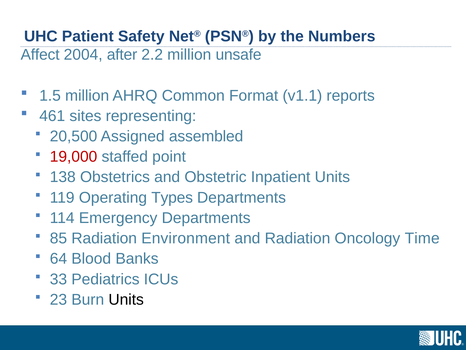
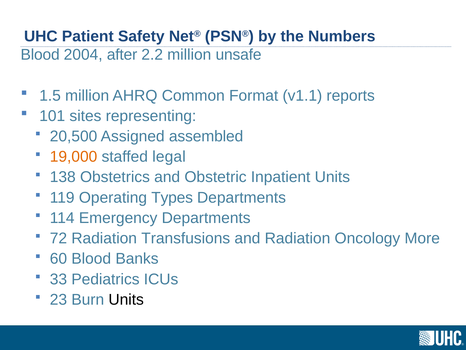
Affect at (40, 55): Affect -> Blood
461: 461 -> 101
19,000 colour: red -> orange
point: point -> legal
85: 85 -> 72
Environment: Environment -> Transfusions
Time: Time -> More
64: 64 -> 60
